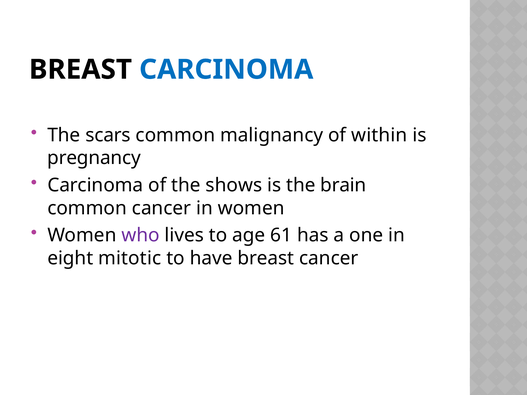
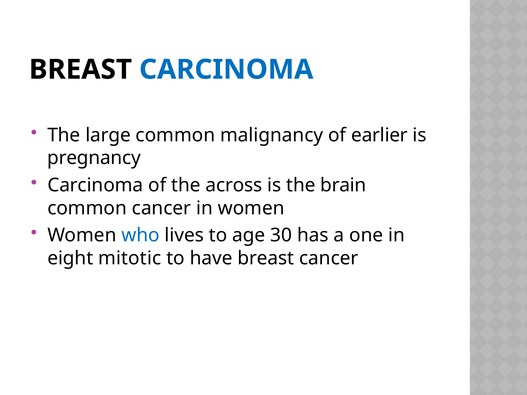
scars: scars -> large
within: within -> earlier
shows: shows -> across
who colour: purple -> blue
61: 61 -> 30
